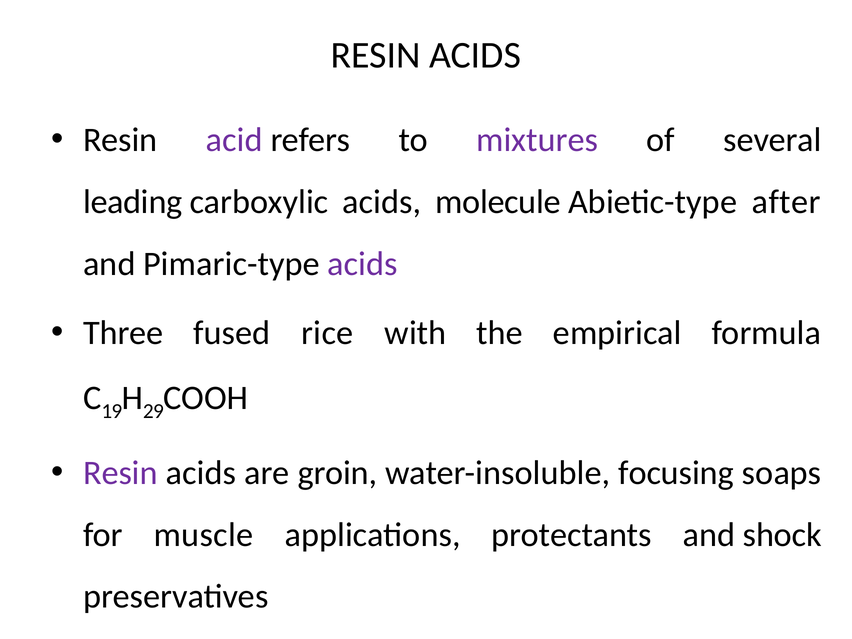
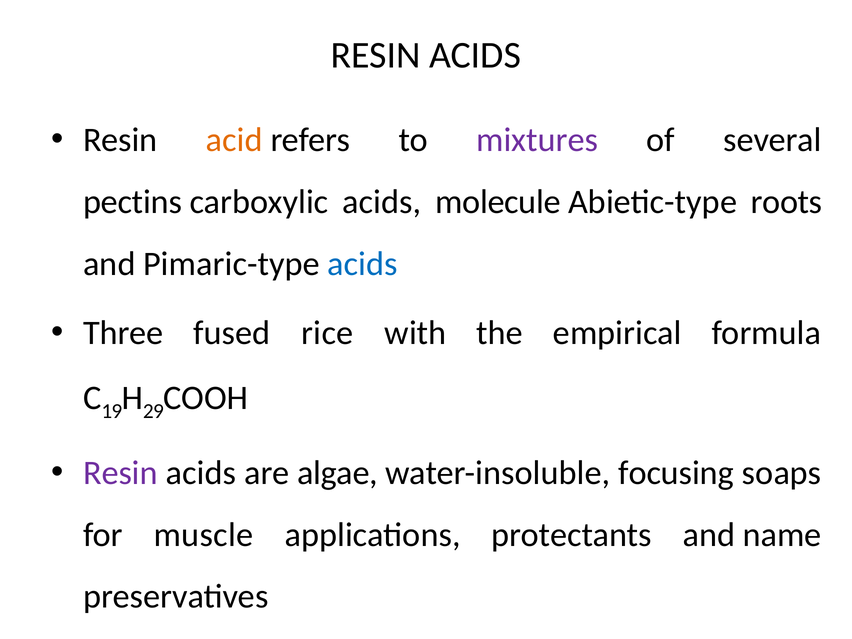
acid colour: purple -> orange
leading: leading -> pectins
after: after -> roots
acids at (363, 264) colour: purple -> blue
groin: groin -> algae
shock: shock -> name
